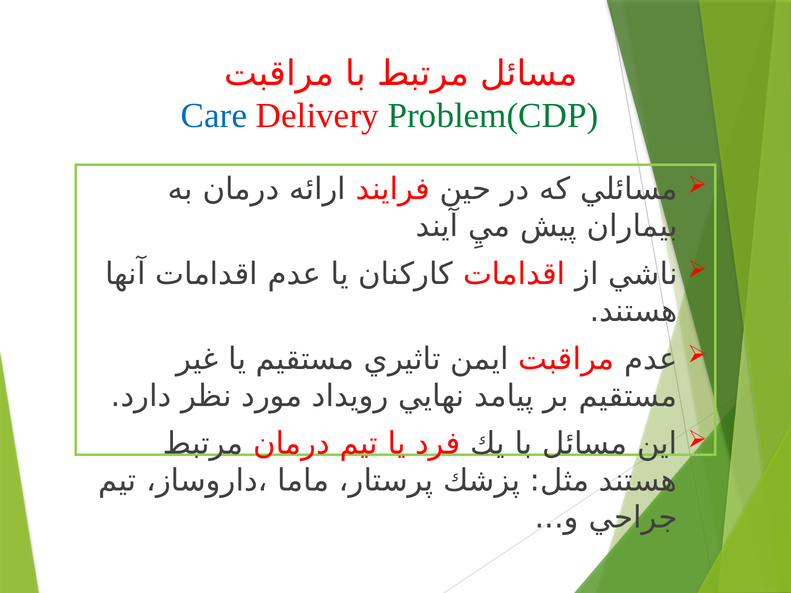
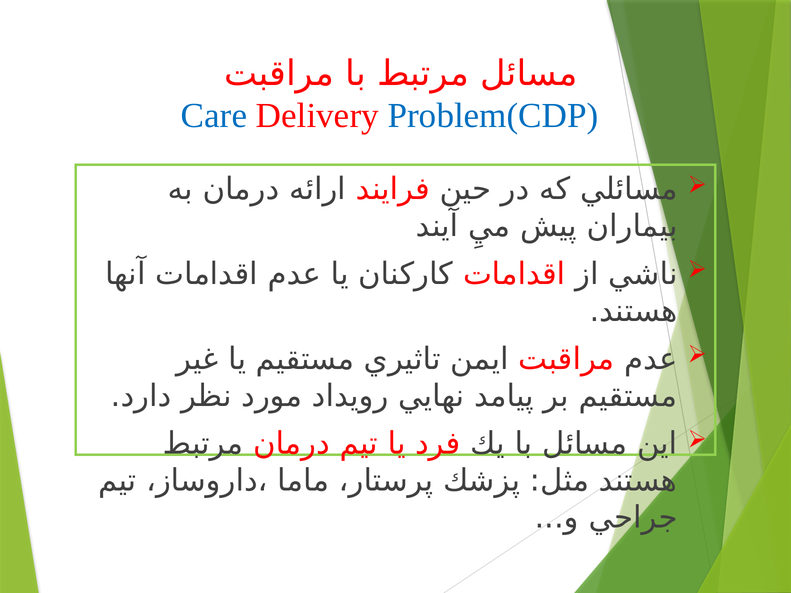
Problem(CDP colour: green -> blue
